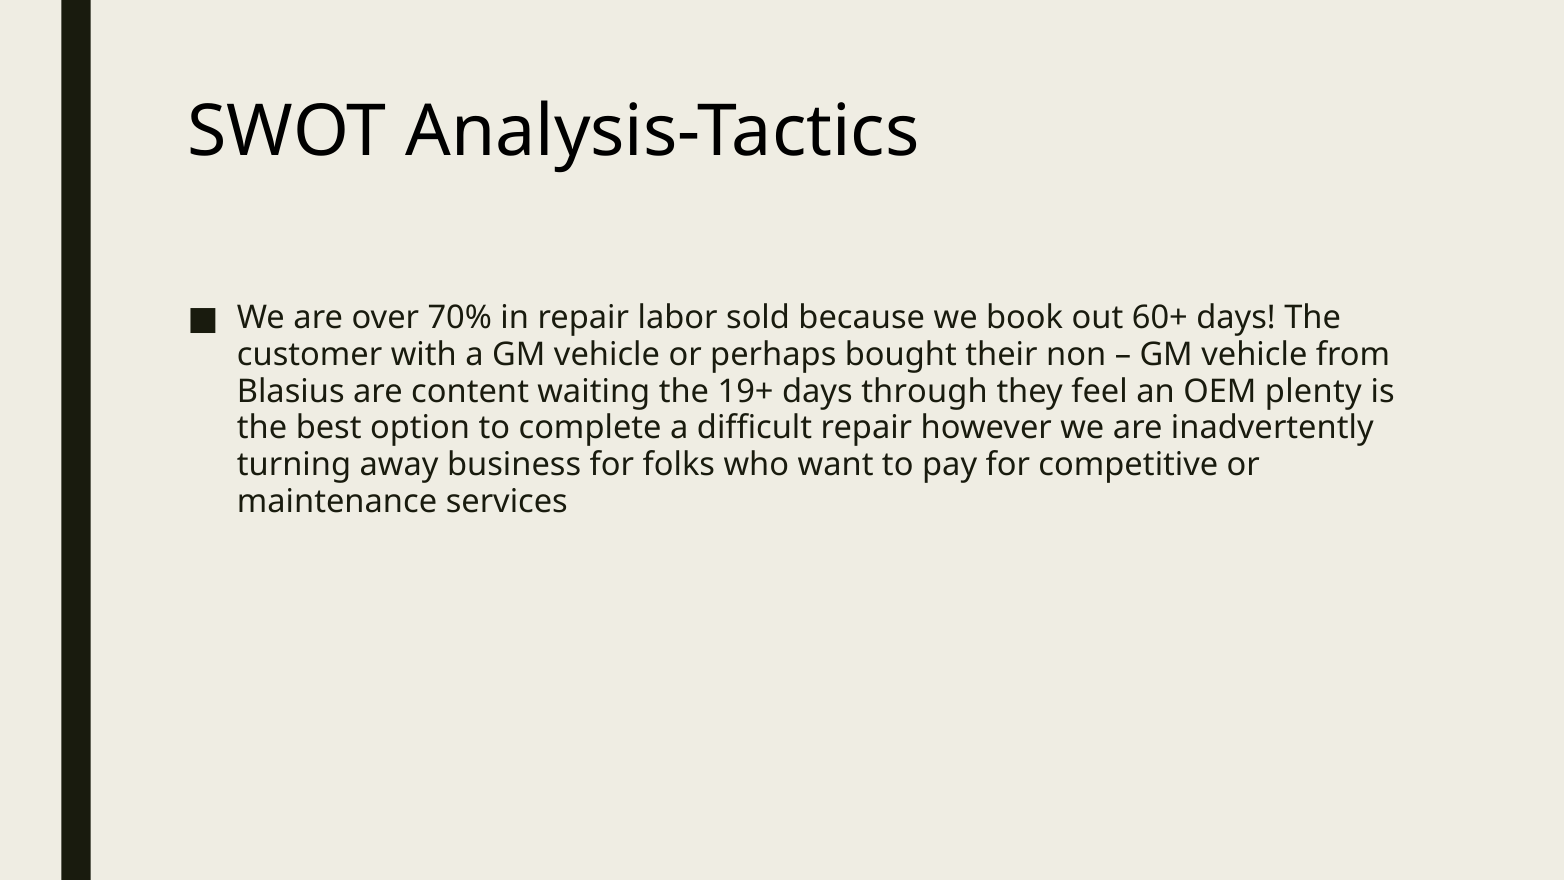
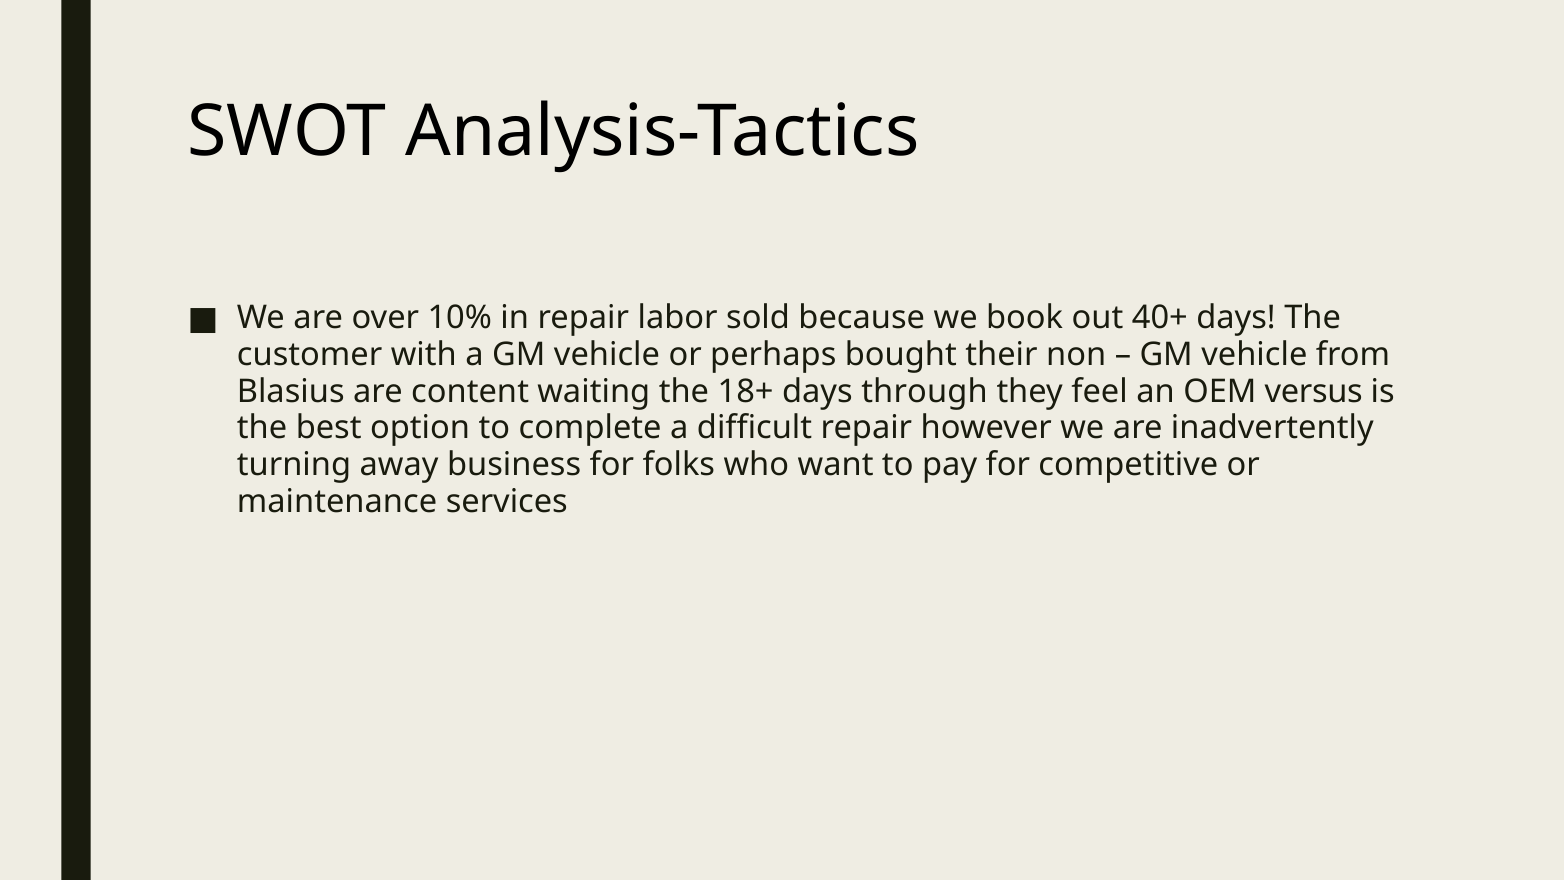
70%: 70% -> 10%
60+: 60+ -> 40+
19+: 19+ -> 18+
plenty: plenty -> versus
